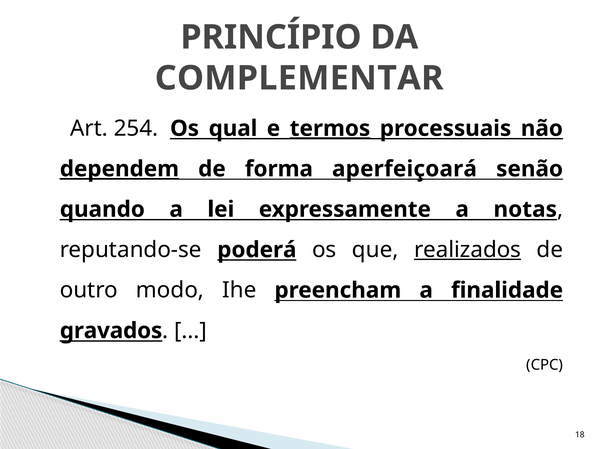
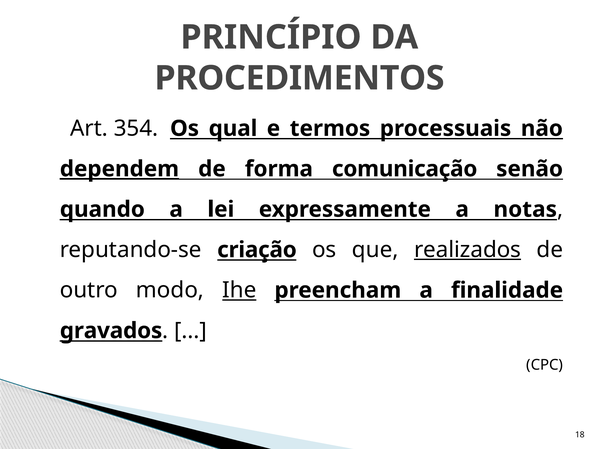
COMPLEMENTAR: COMPLEMENTAR -> PROCEDIMENTOS
254: 254 -> 354
termos underline: present -> none
aperfeiçoará: aperfeiçoará -> comunicação
poderá: poderá -> criação
Ihe underline: none -> present
